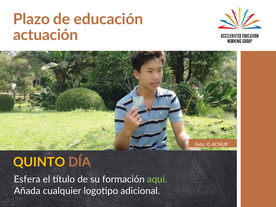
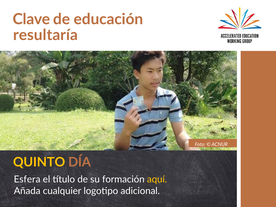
Plazo: Plazo -> Clave
actuación: actuación -> resultaría
aquí colour: light green -> yellow
